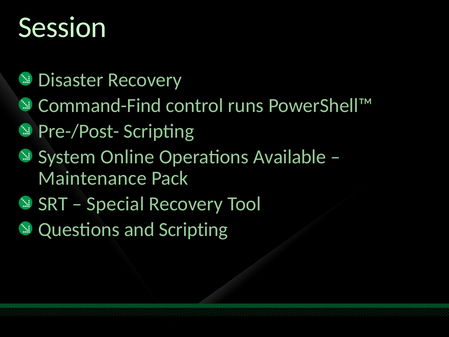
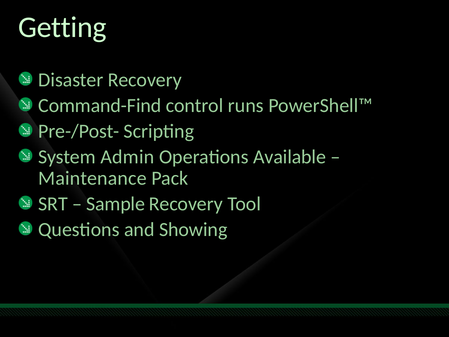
Session: Session -> Getting
Online: Online -> Admin
Special: Special -> Sample
and Scripting: Scripting -> Showing
